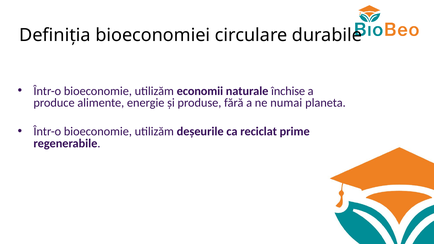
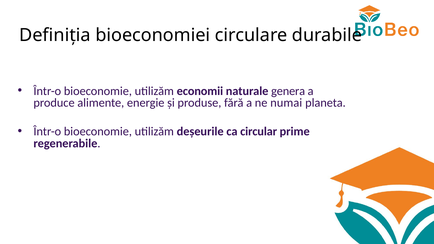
închise: închise -> genera
reciclat: reciclat -> circular
